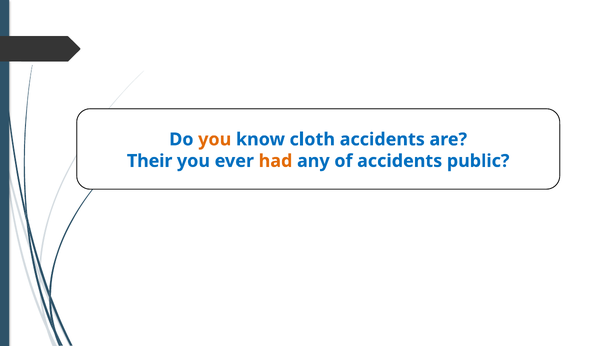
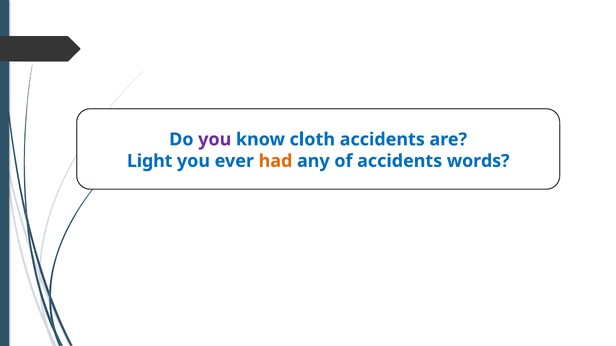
you at (215, 140) colour: orange -> purple
Their: Their -> Light
public: public -> words
